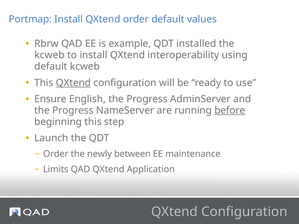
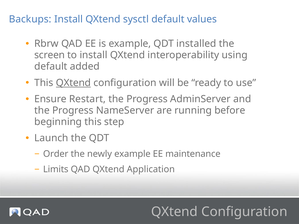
Portmap: Portmap -> Backups
QXtend order: order -> sysctl
kcweb at (49, 55): kcweb -> screen
default kcweb: kcweb -> added
English: English -> Restart
before underline: present -> none
newly between: between -> example
